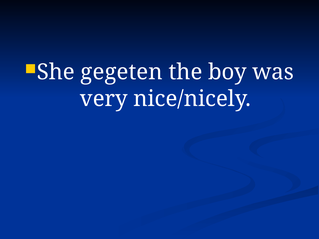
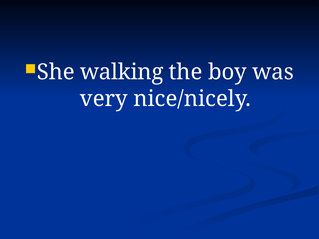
gegeten: gegeten -> walking
